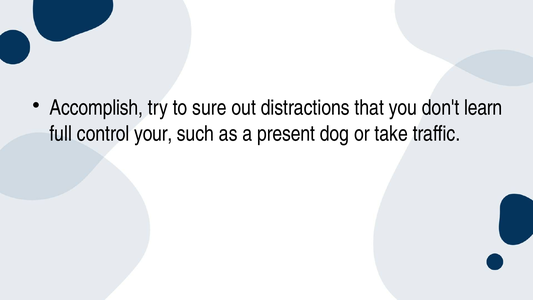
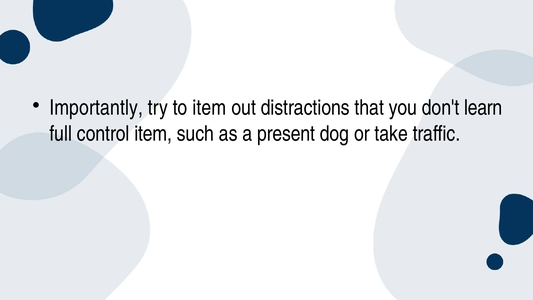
Accomplish: Accomplish -> Importantly
to sure: sure -> item
control your: your -> item
